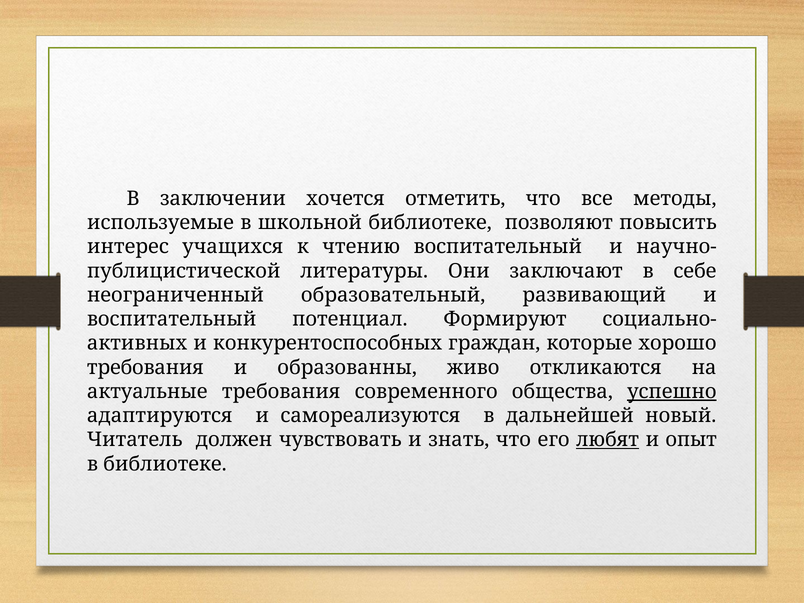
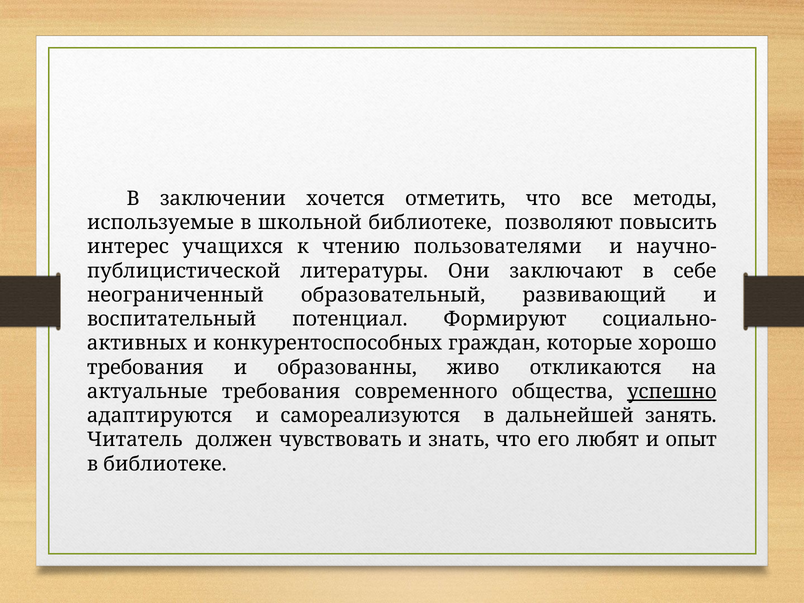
чтению воспитательный: воспитательный -> пользователями
новый: новый -> занять
любят underline: present -> none
